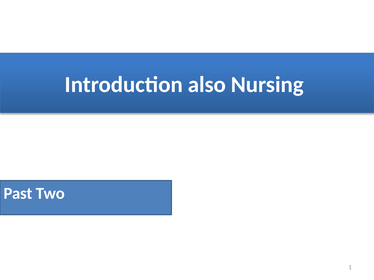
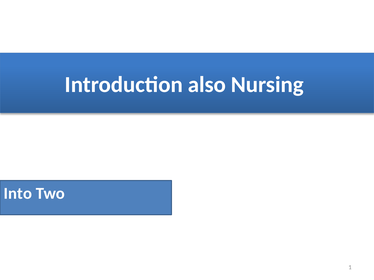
Past: Past -> Into
